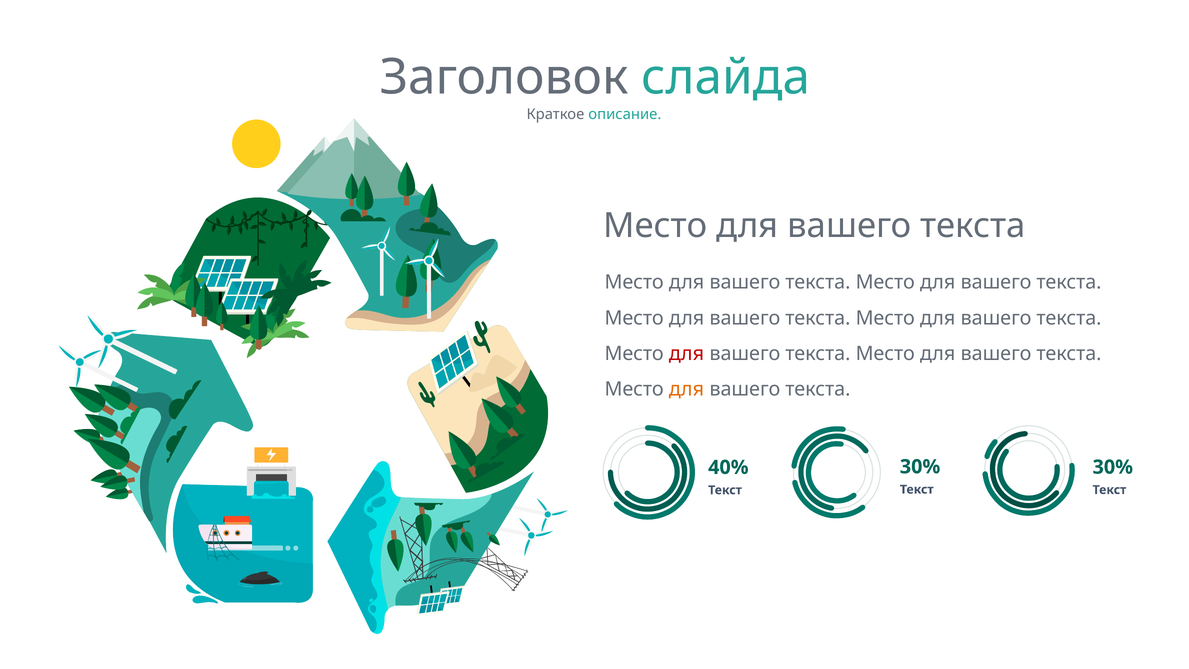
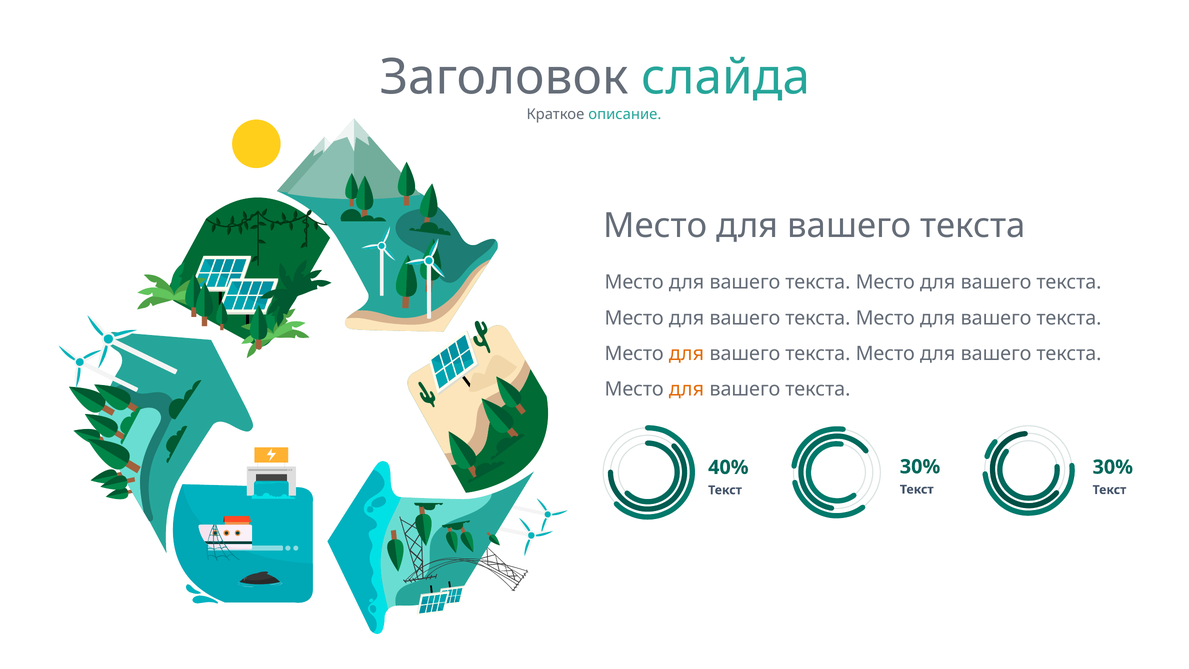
для at (686, 354) colour: red -> orange
